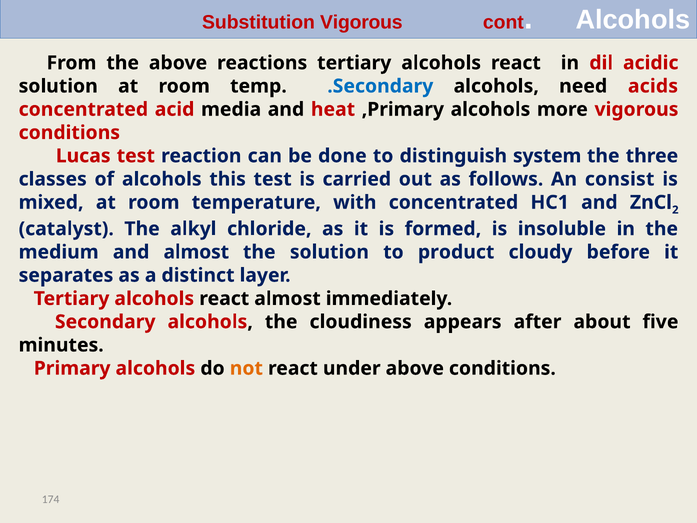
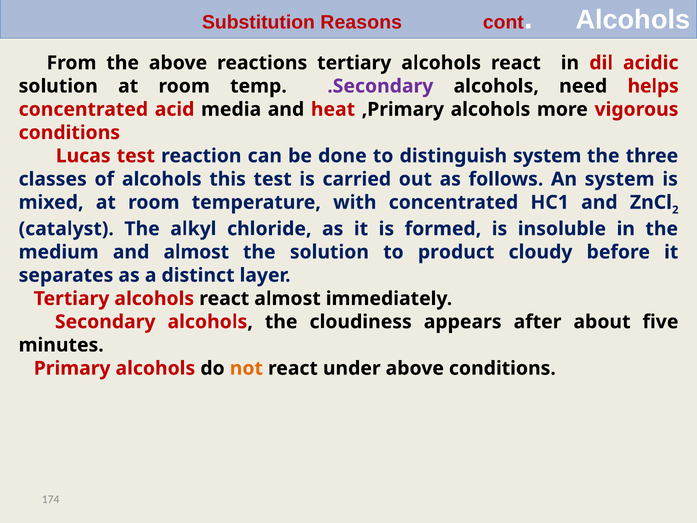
Substitution Vigorous: Vigorous -> Reasons
.Secondary colour: blue -> purple
acids: acids -> helps
An consist: consist -> system
